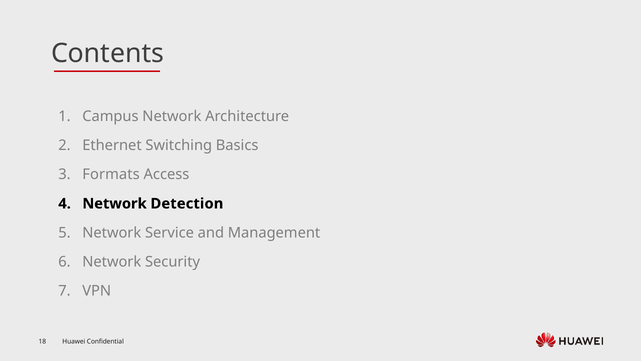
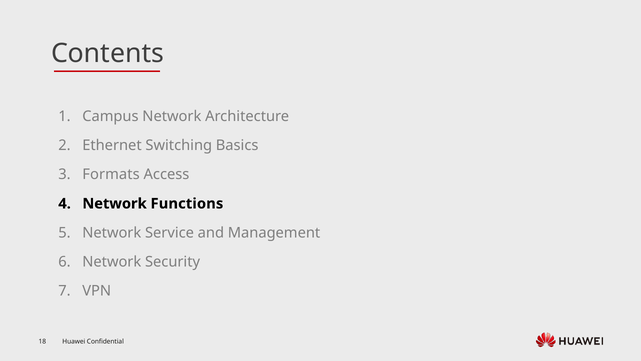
Detection: Detection -> Functions
